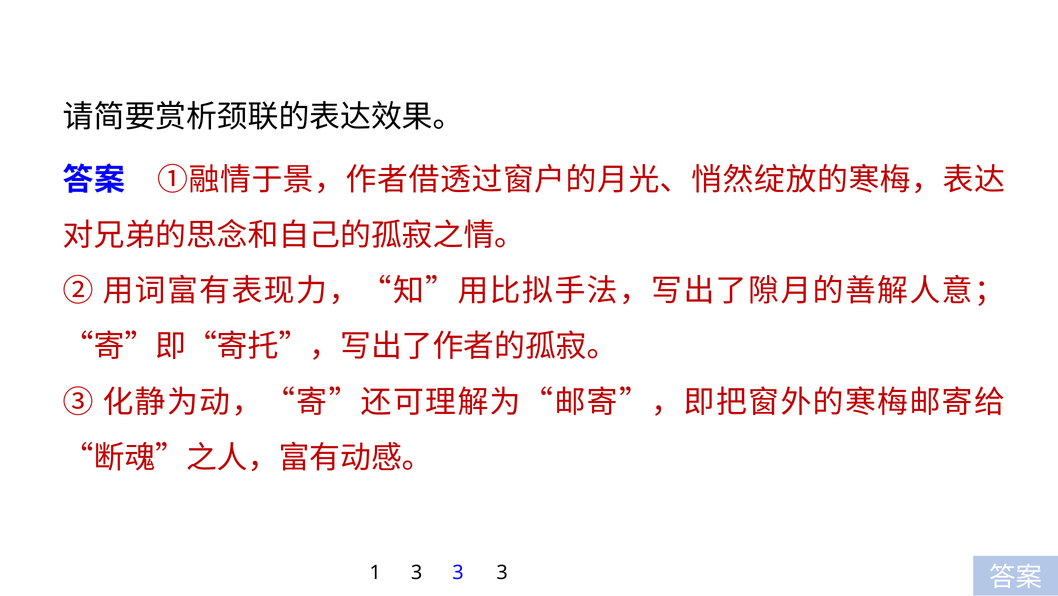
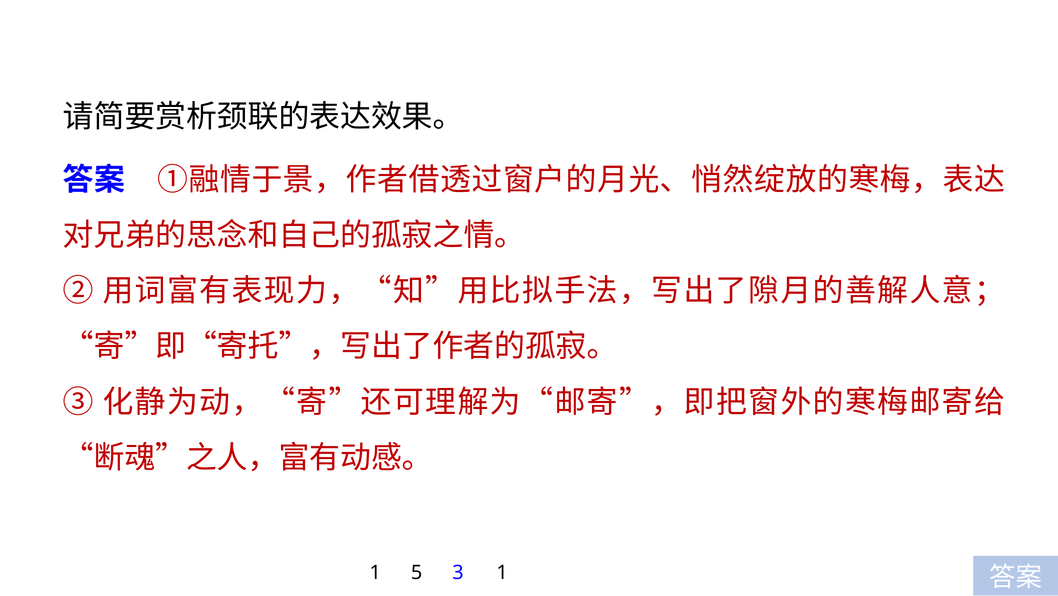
1 3: 3 -> 5
3 at (502, 572): 3 -> 1
